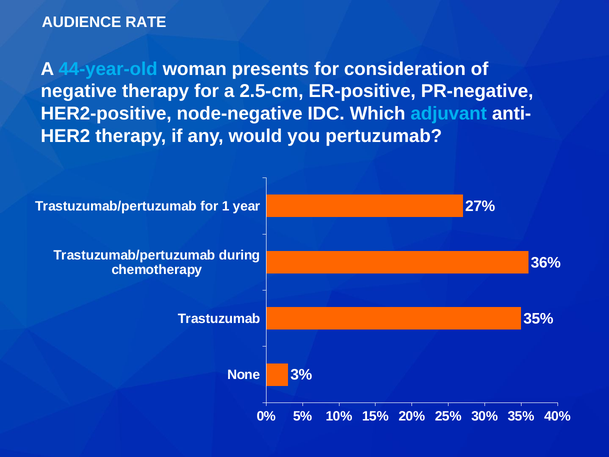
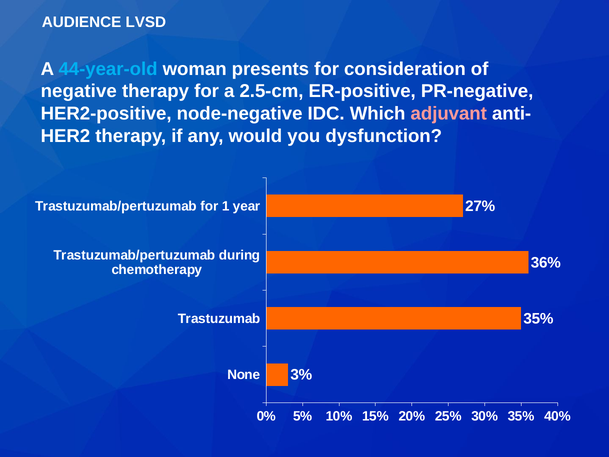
RATE: RATE -> LVSD
adjuvant colour: light blue -> pink
pertuzumab: pertuzumab -> dysfunction
